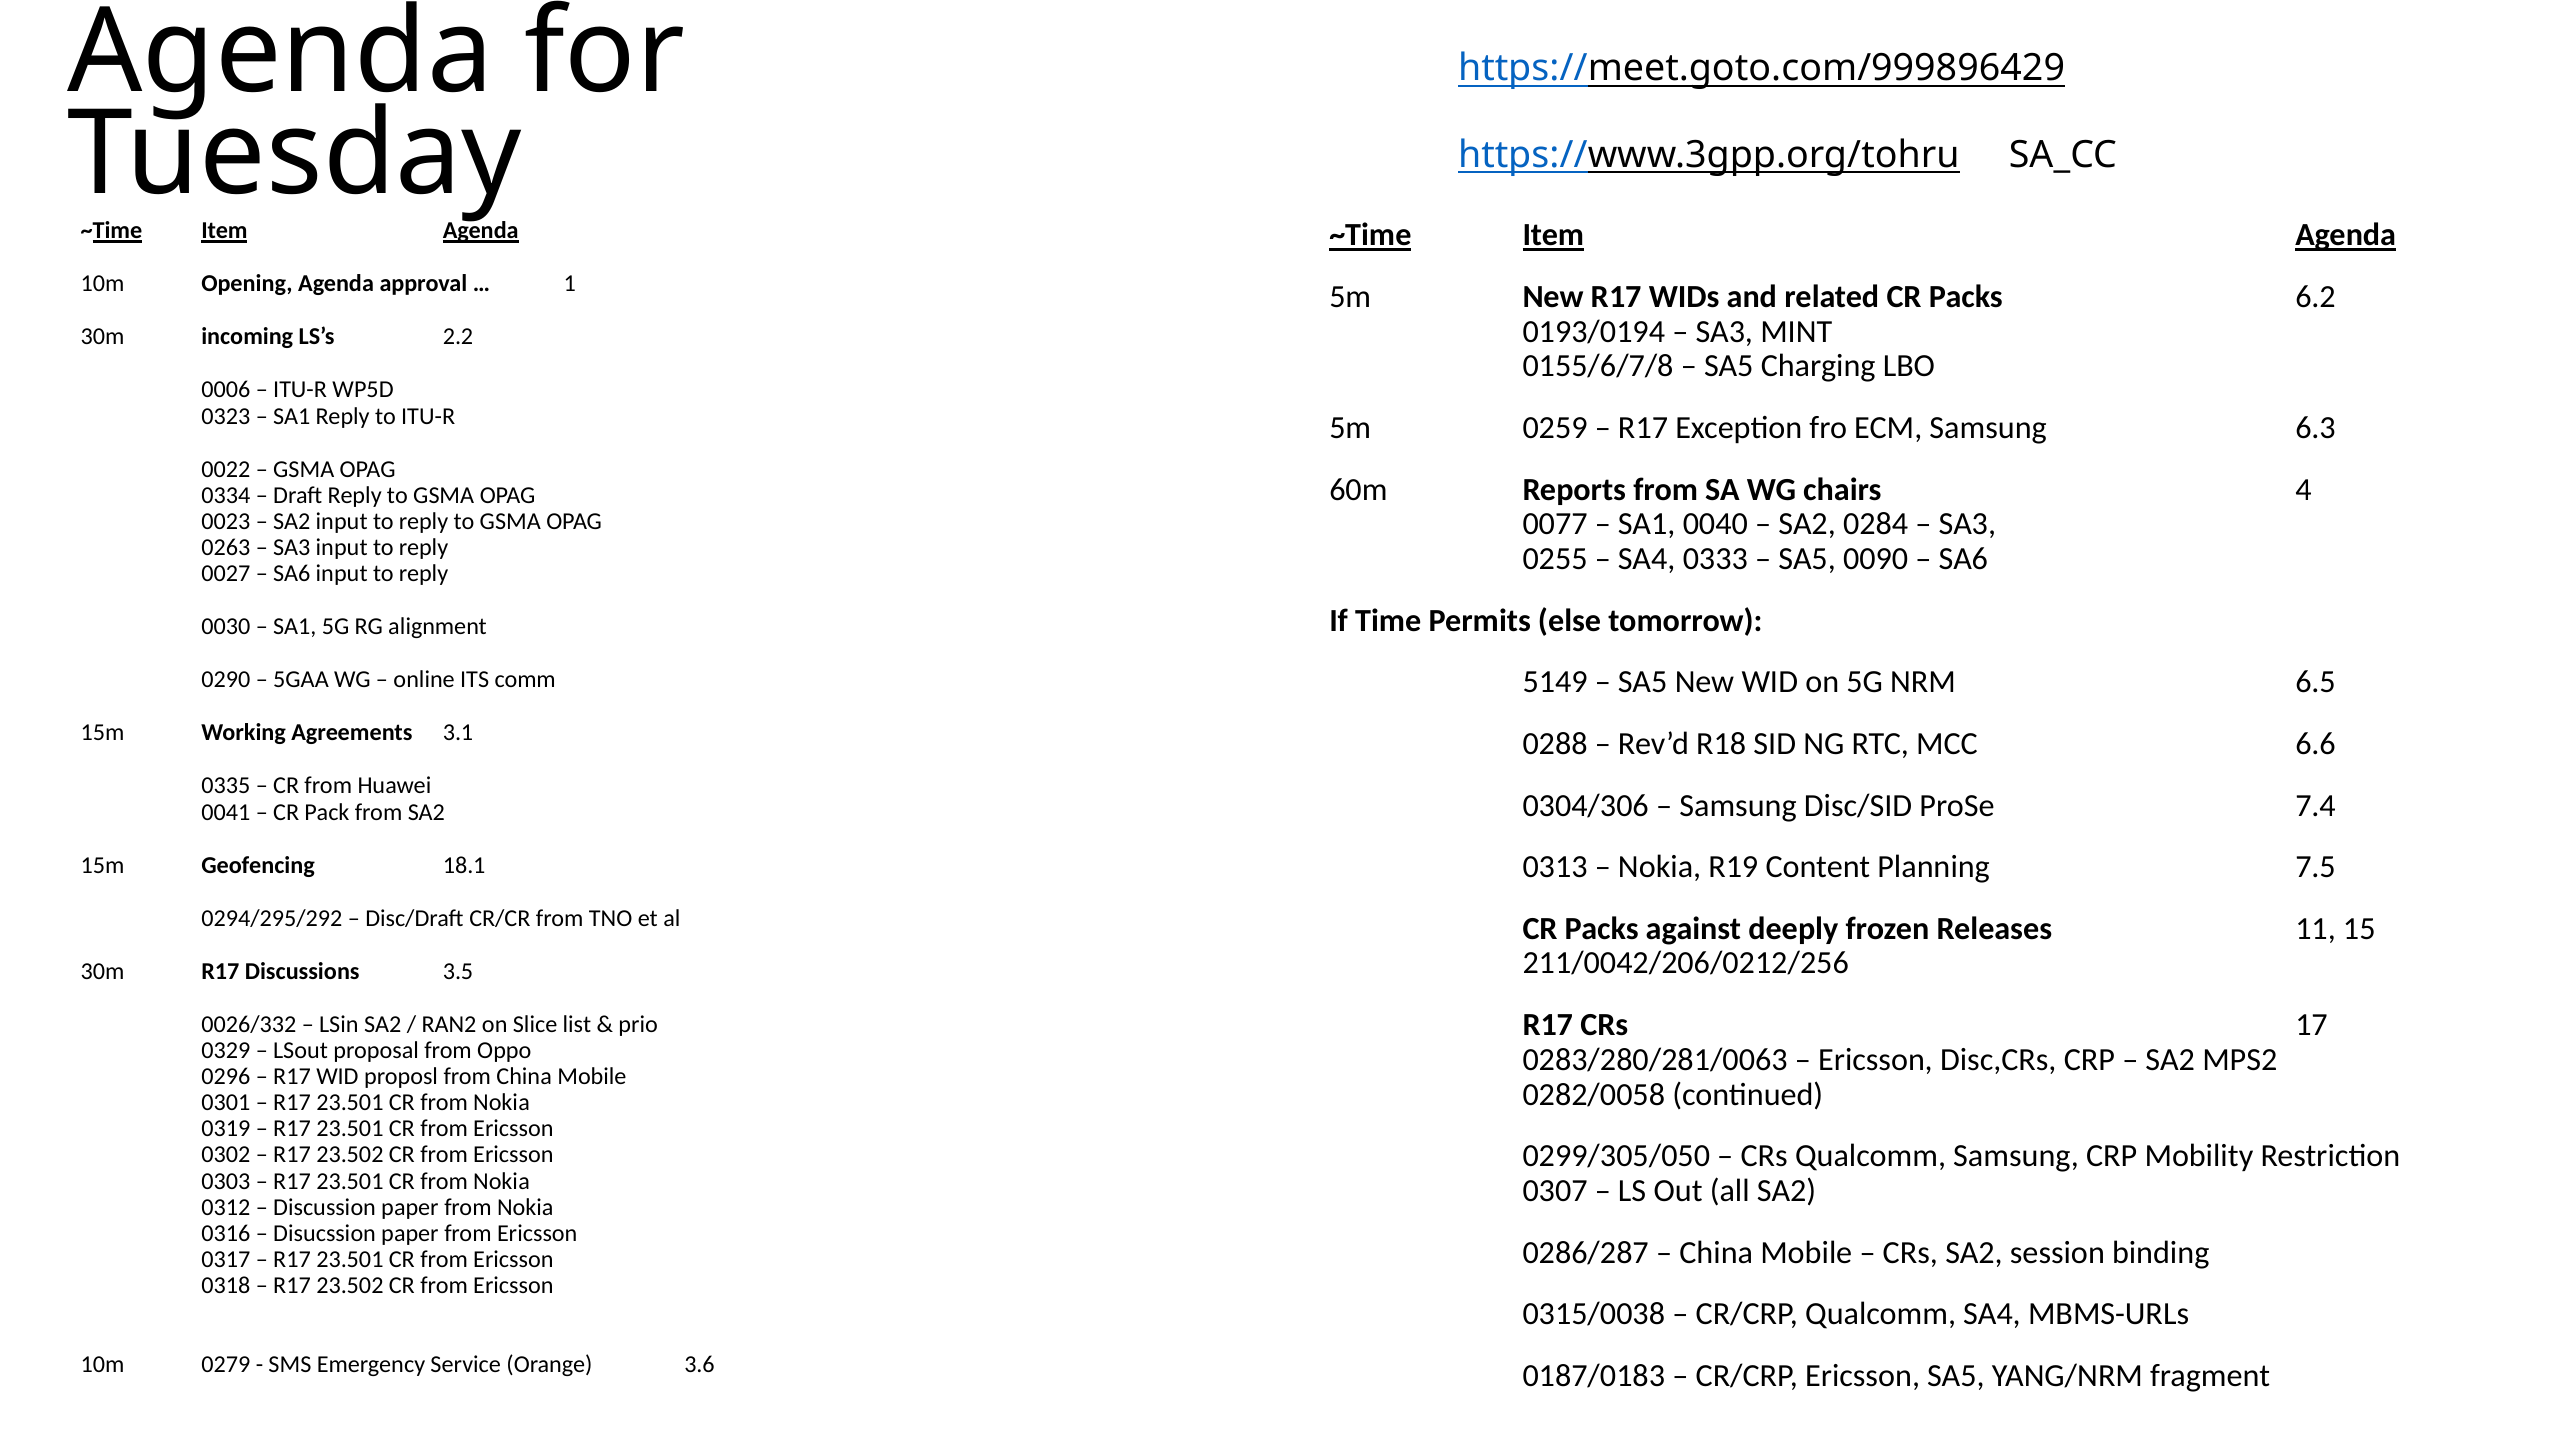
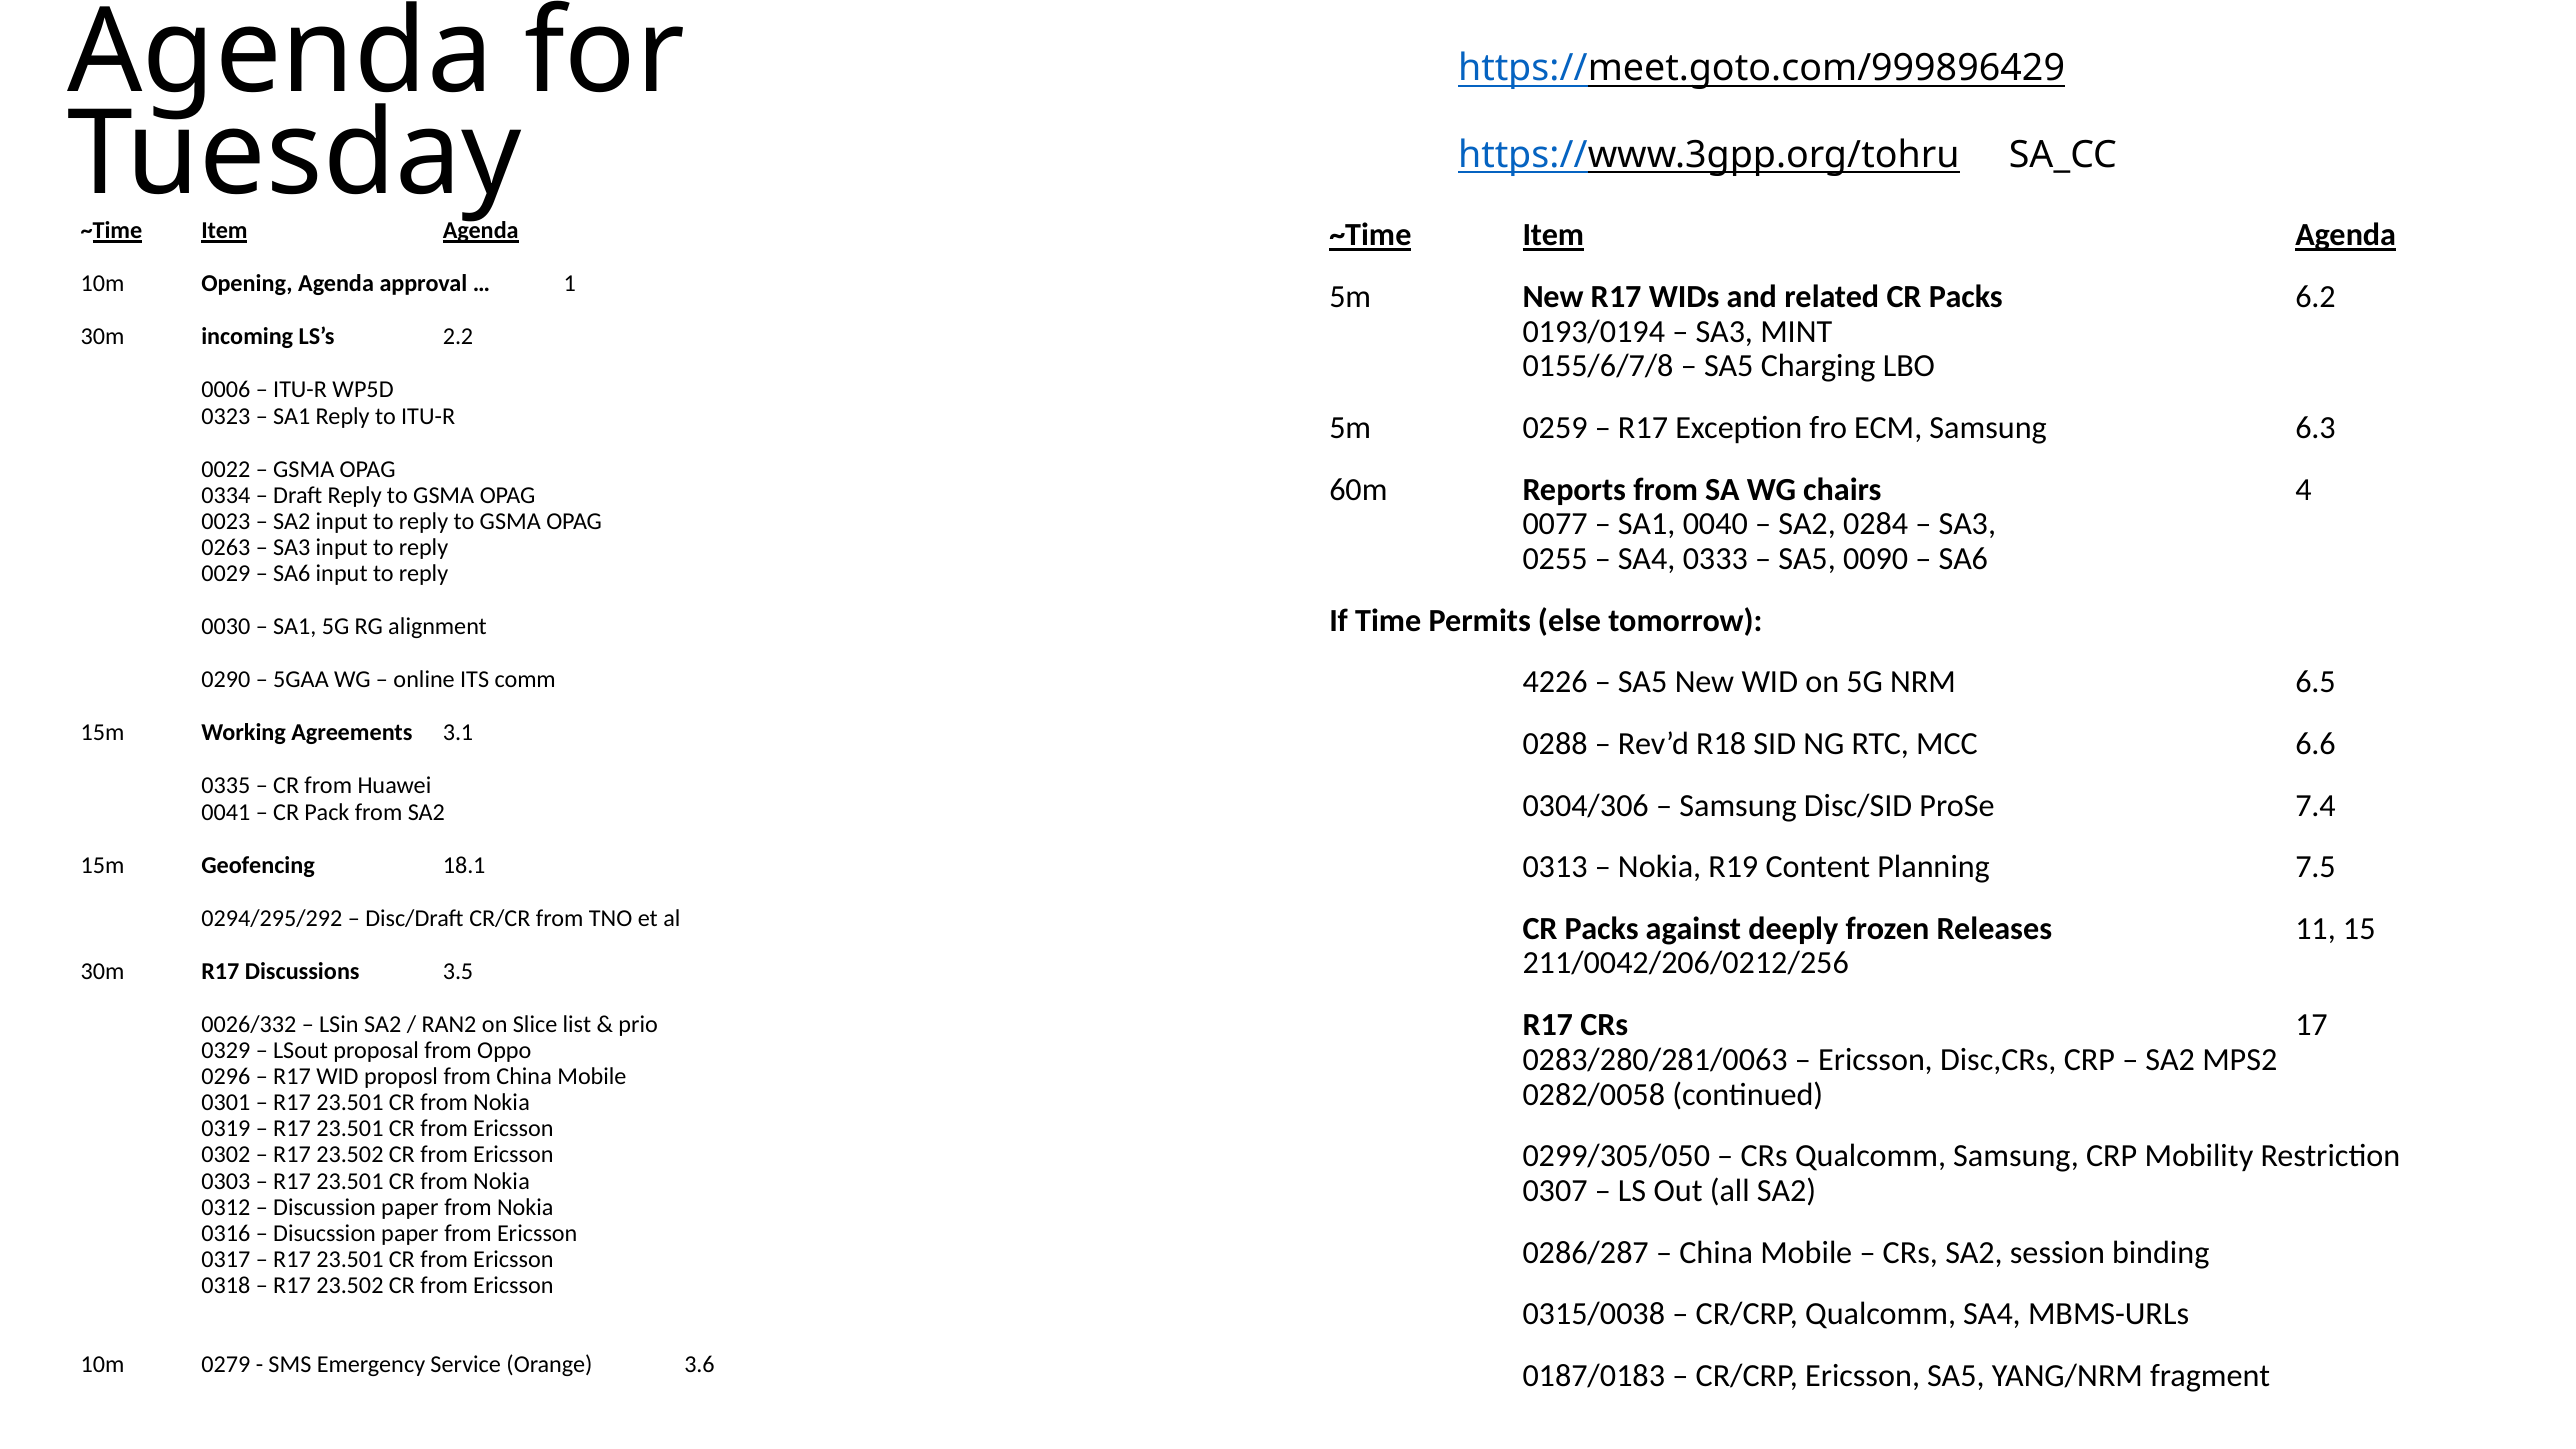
0027: 0027 -> 0029
5149: 5149 -> 4226
